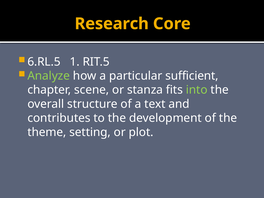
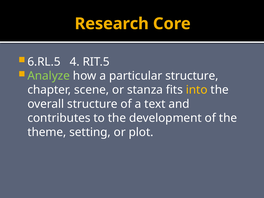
1: 1 -> 4
particular sufficient: sufficient -> structure
into colour: light green -> yellow
